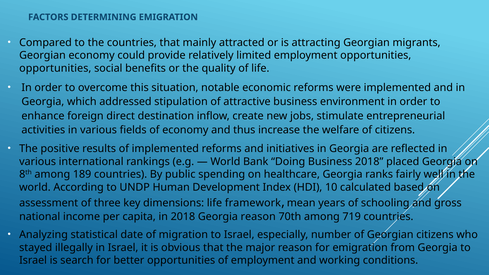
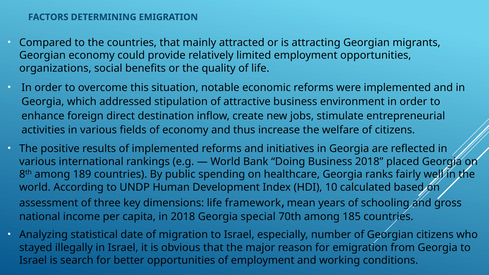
opportunities at (55, 68): opportunities -> organizations
Georgia reason: reason -> special
719: 719 -> 185
